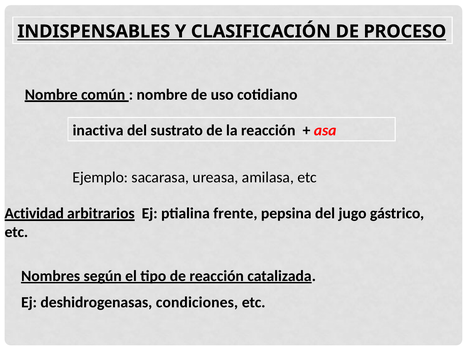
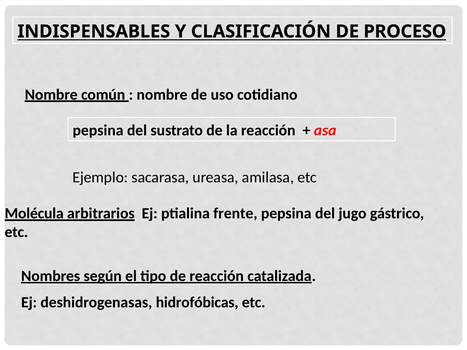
inactiva at (98, 130): inactiva -> pepsina
Actividad: Actividad -> Molécula
condiciones: condiciones -> hidrofóbicas
